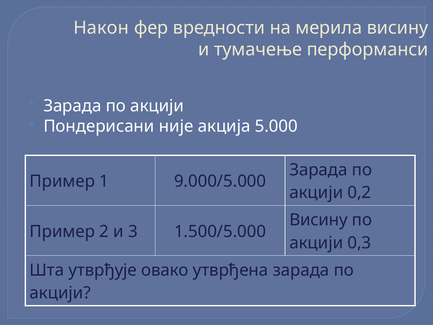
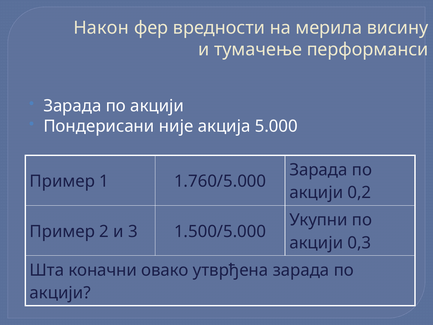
9.000/5.000: 9.000/5.000 -> 1.760/5.000
Висину at (319, 220): Висину -> Укупни
утврђује: утврђује -> коначни
